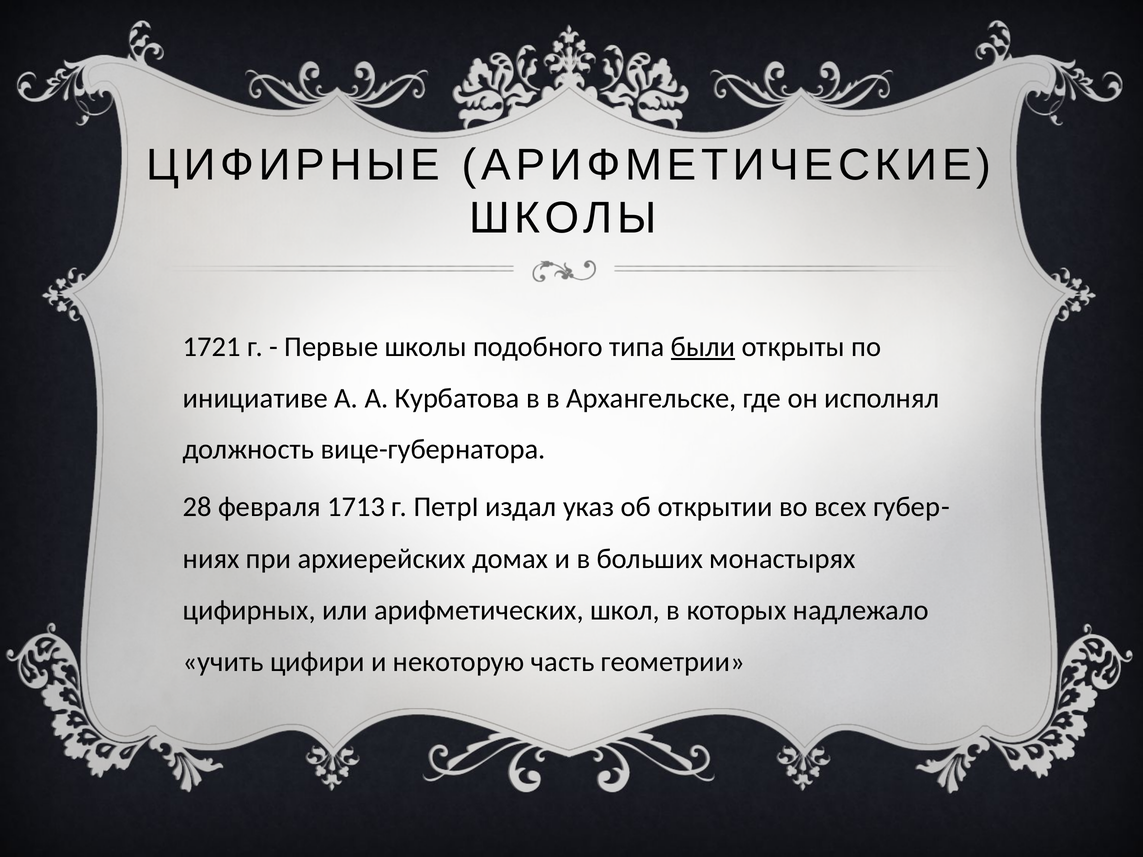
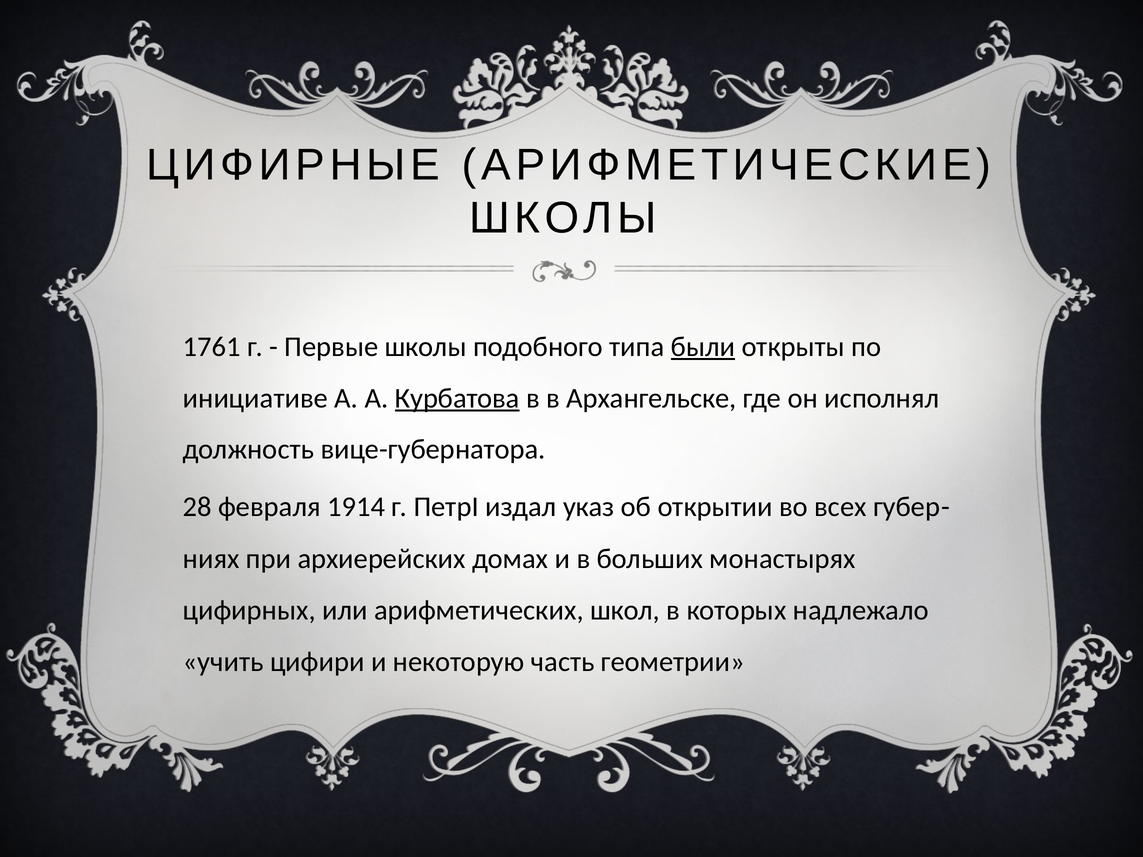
1721: 1721 -> 1761
Курбатова underline: none -> present
1713: 1713 -> 1914
